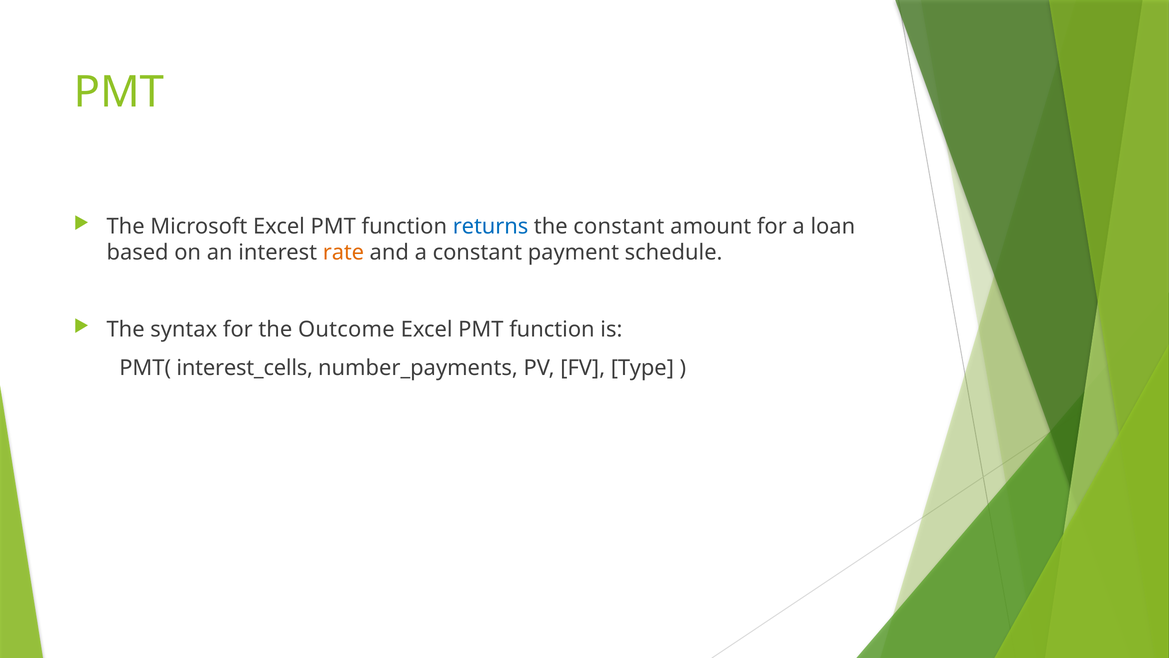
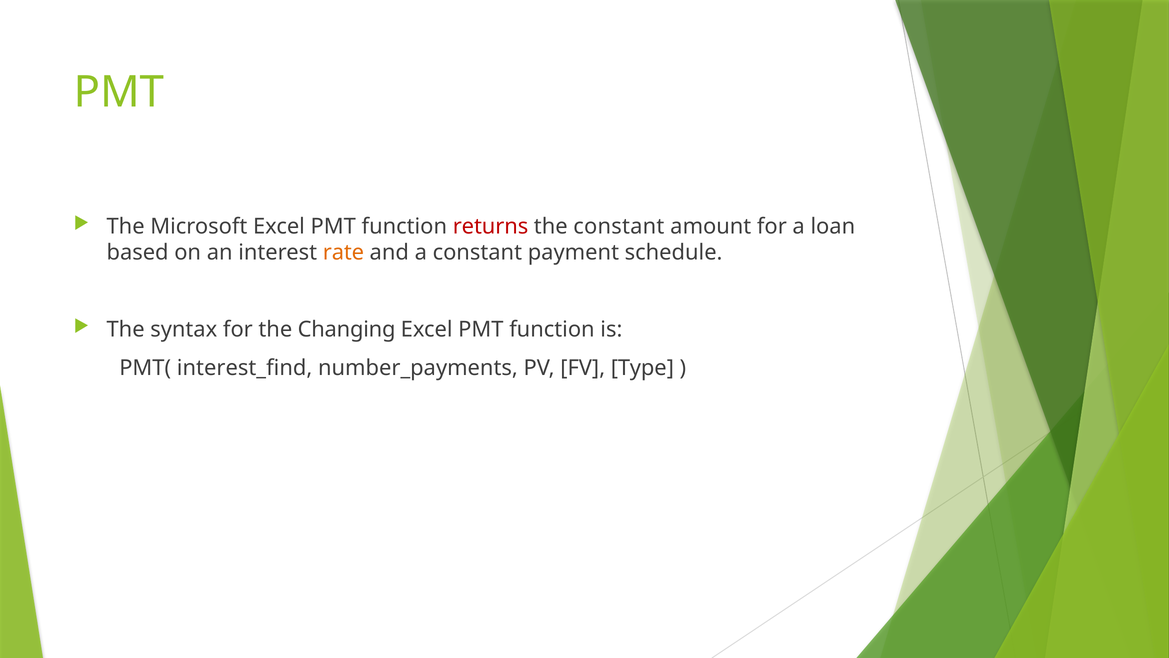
returns colour: blue -> red
Outcome: Outcome -> Changing
interest_cells: interest_cells -> interest_find
